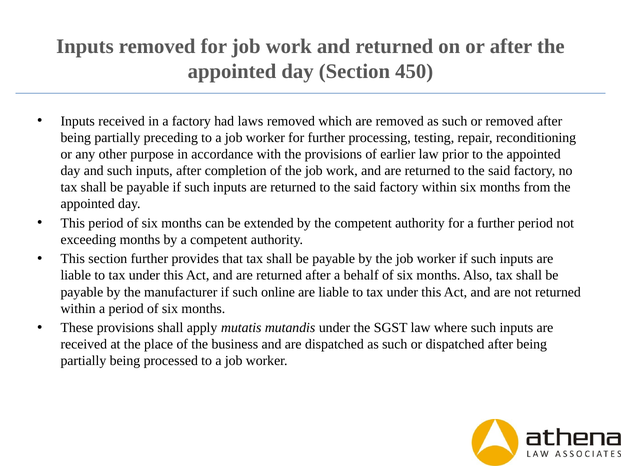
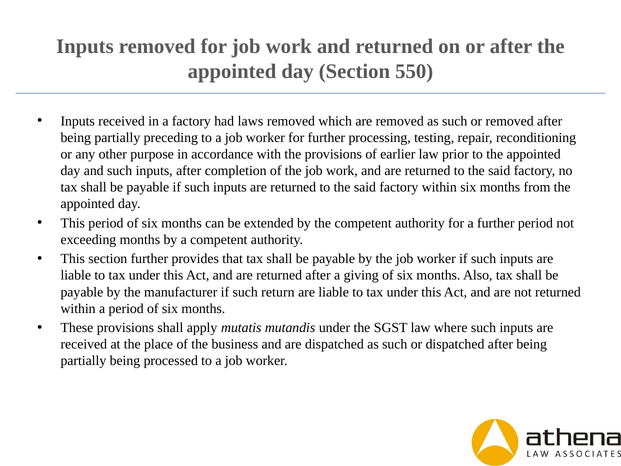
450: 450 -> 550
behalf: behalf -> giving
online: online -> return
